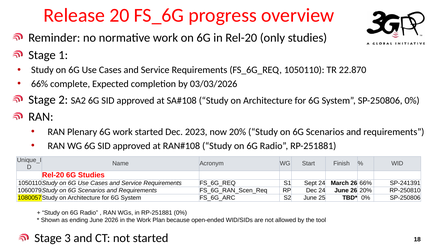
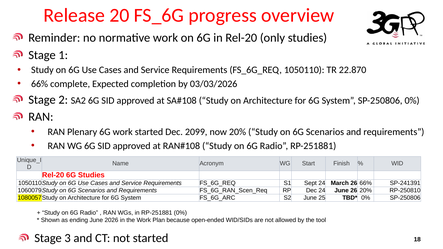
2023: 2023 -> 2099
